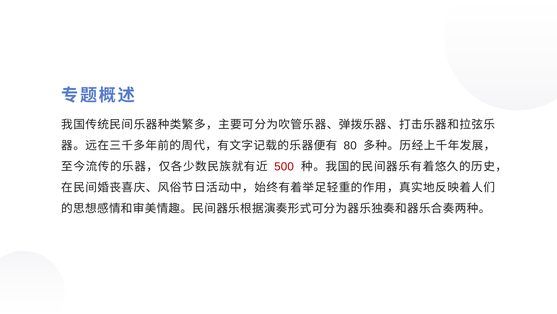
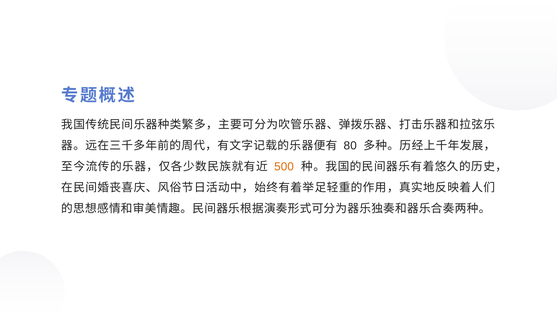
500 colour: red -> orange
